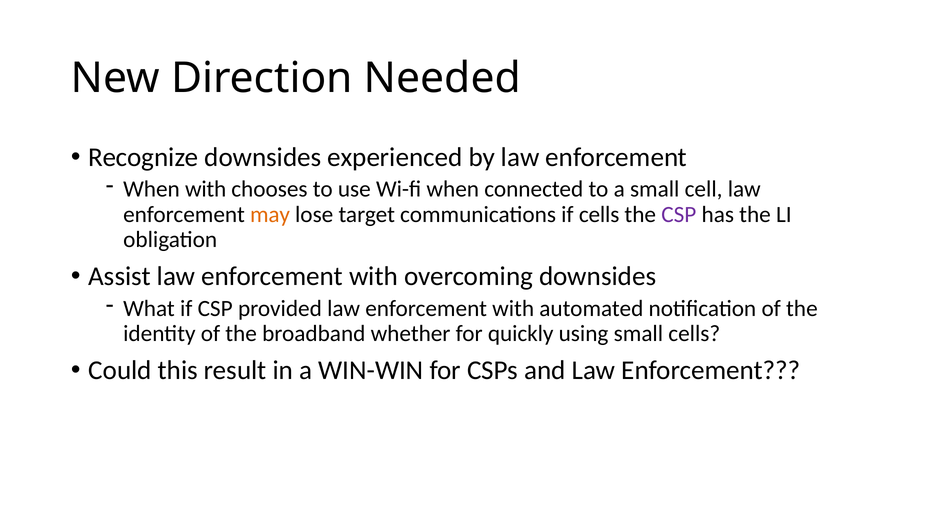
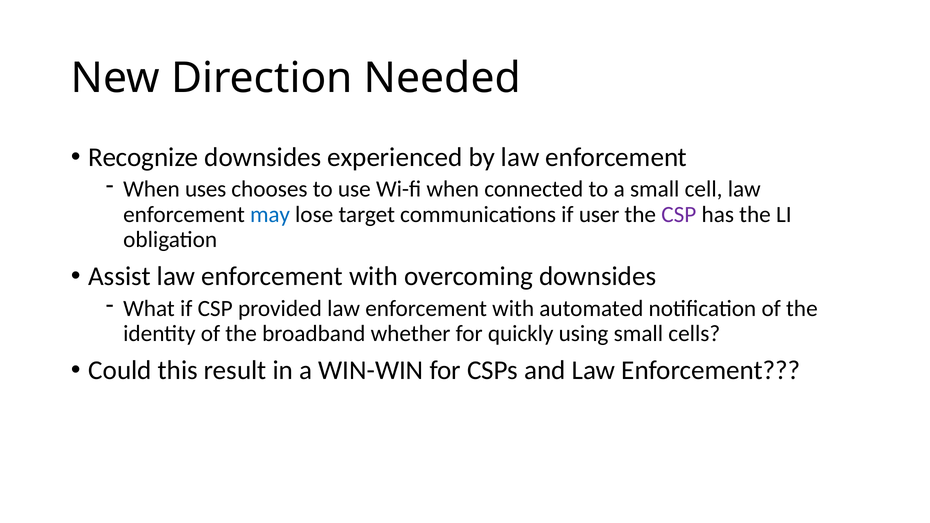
When with: with -> uses
may colour: orange -> blue
if cells: cells -> user
